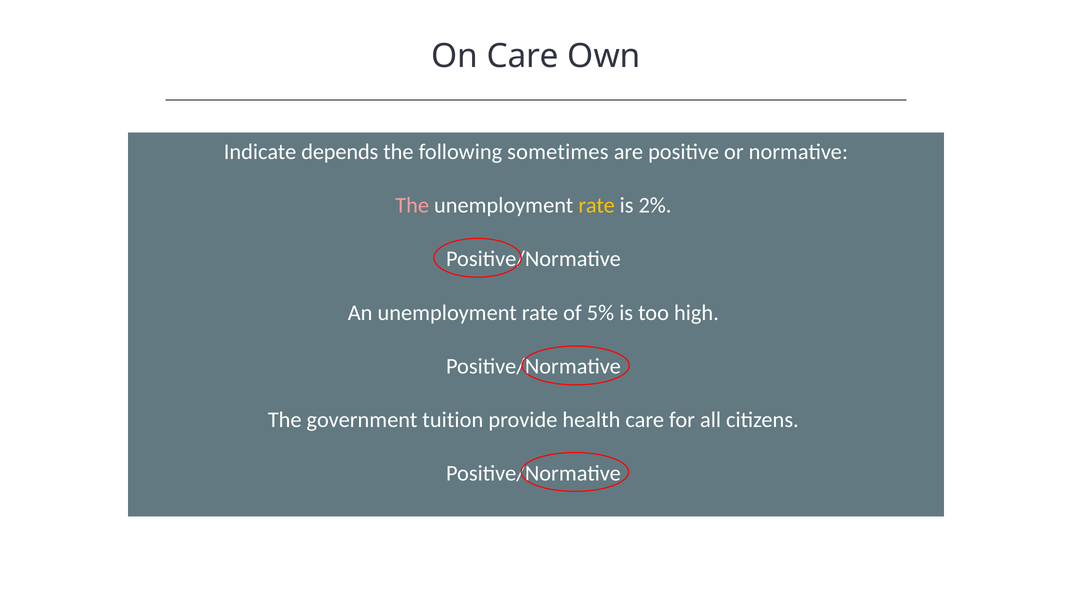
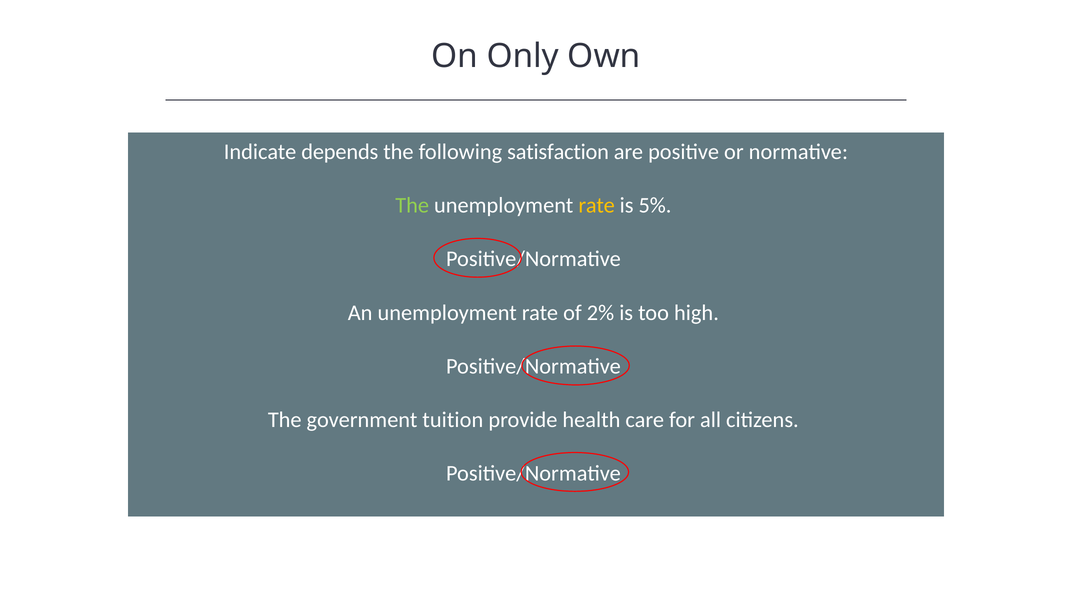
On Care: Care -> Only
sometimes: sometimes -> satisfaction
The at (412, 205) colour: pink -> light green
2%: 2% -> 5%
5%: 5% -> 2%
